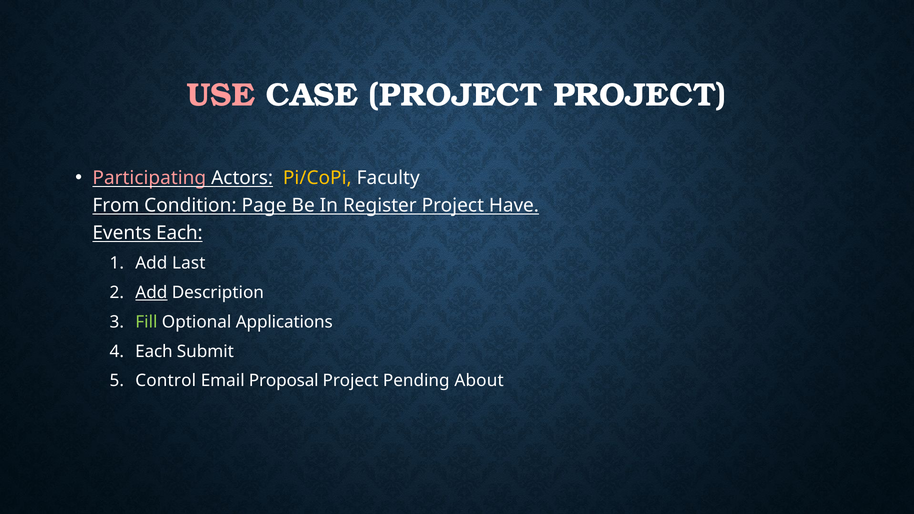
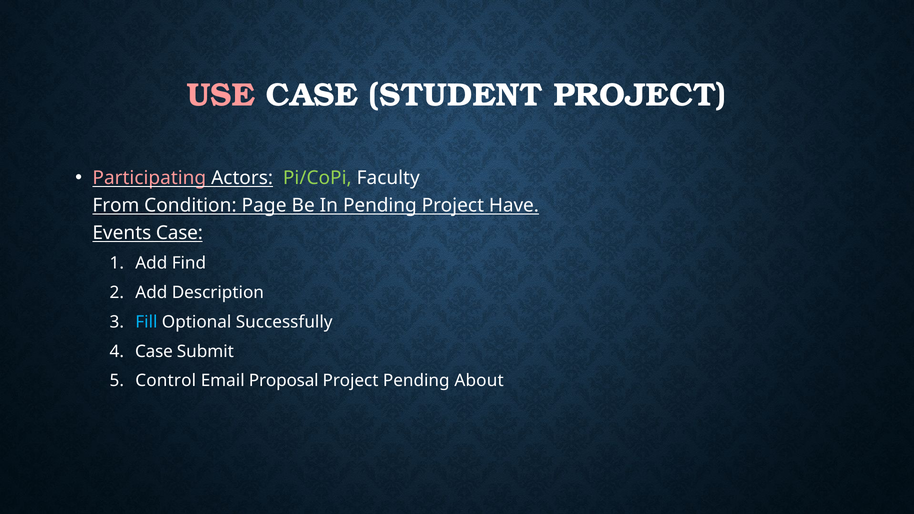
CASE PROJECT: PROJECT -> STUDENT
Pi/CoPi colour: yellow -> light green
In Register: Register -> Pending
Events Each: Each -> Case
Last: Last -> Find
Add at (151, 293) underline: present -> none
Fill colour: light green -> light blue
Applications: Applications -> Successfully
Each at (154, 351): Each -> Case
